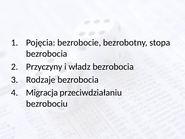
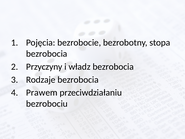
Migracja: Migracja -> Prawem
